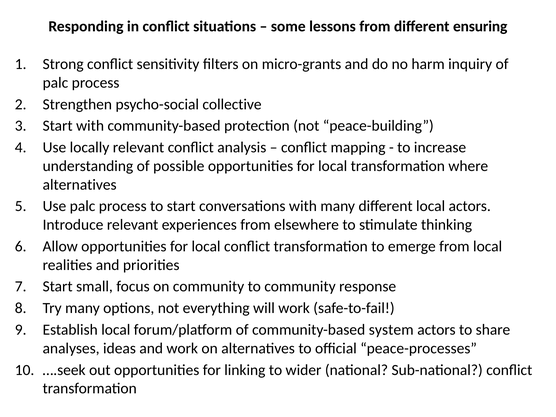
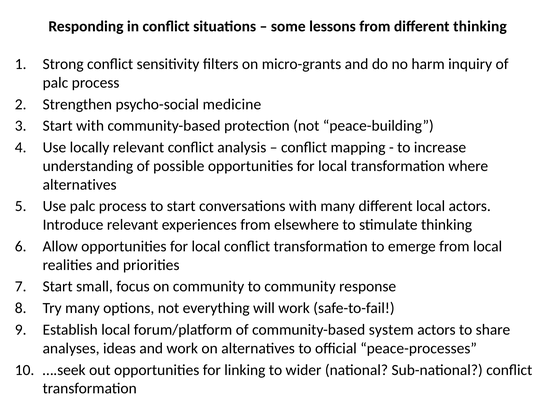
different ensuring: ensuring -> thinking
collective: collective -> medicine
